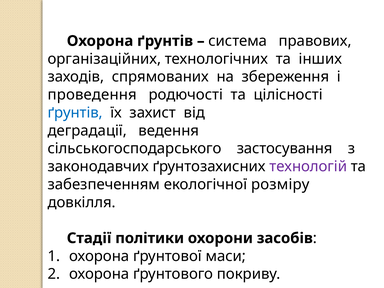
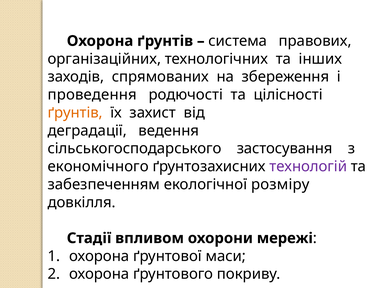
ґрунтів at (75, 113) colour: blue -> orange
законодавчих: законодавчих -> економічного
політики: політики -> впливом
засобів: засобів -> мережі
